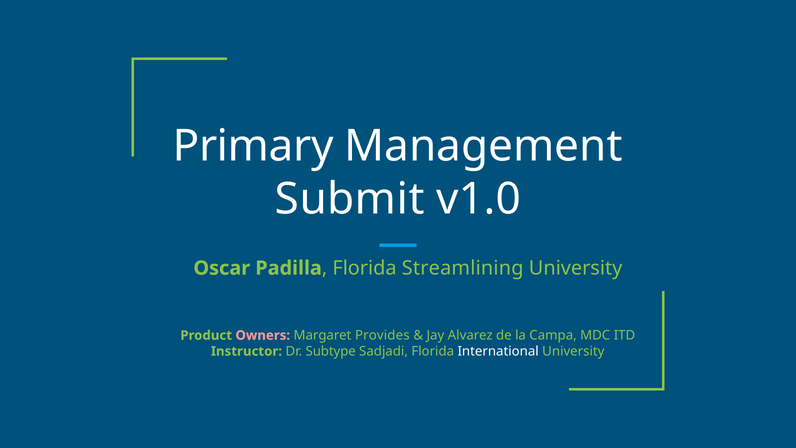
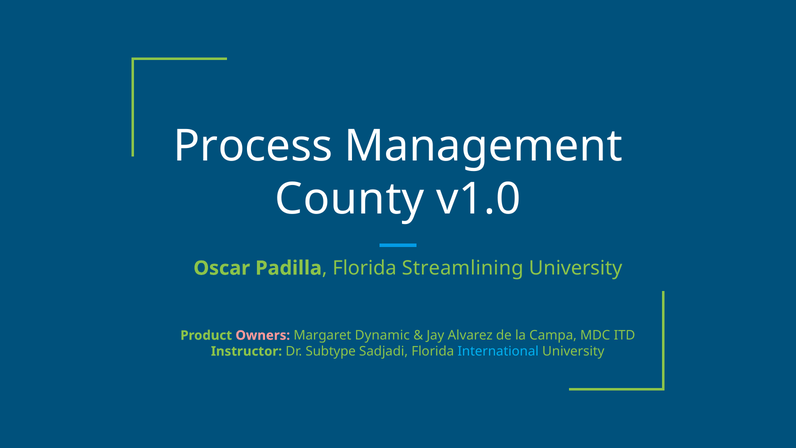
Primary: Primary -> Process
Submit: Submit -> County
Provides: Provides -> Dynamic
International colour: white -> light blue
